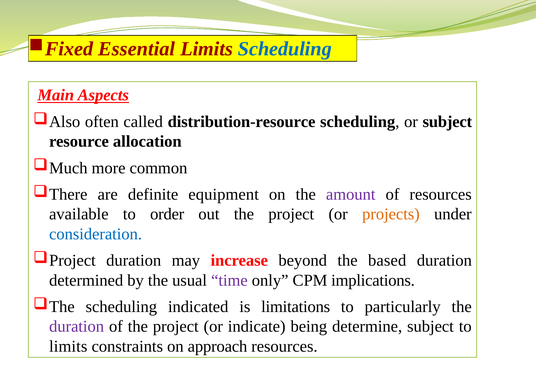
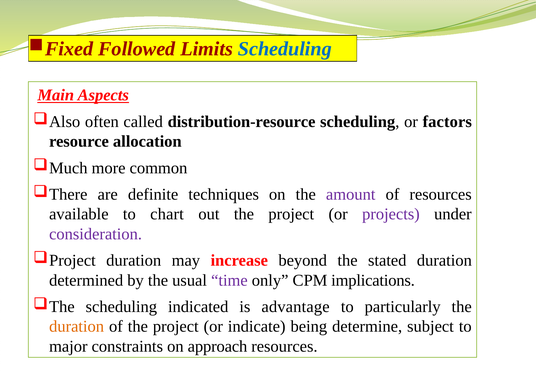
Essential: Essential -> Followed
or subject: subject -> factors
equipment: equipment -> techniques
order: order -> chart
projects colour: orange -> purple
consideration colour: blue -> purple
based: based -> stated
limitations: limitations -> advantage
duration at (77, 327) colour: purple -> orange
limits at (68, 346): limits -> major
